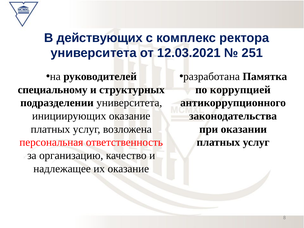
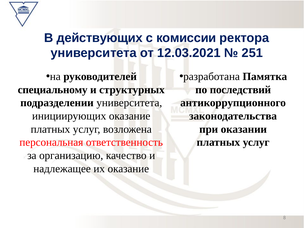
комплекс: комплекс -> комиссии
коррупцией: коррупцией -> последствий
